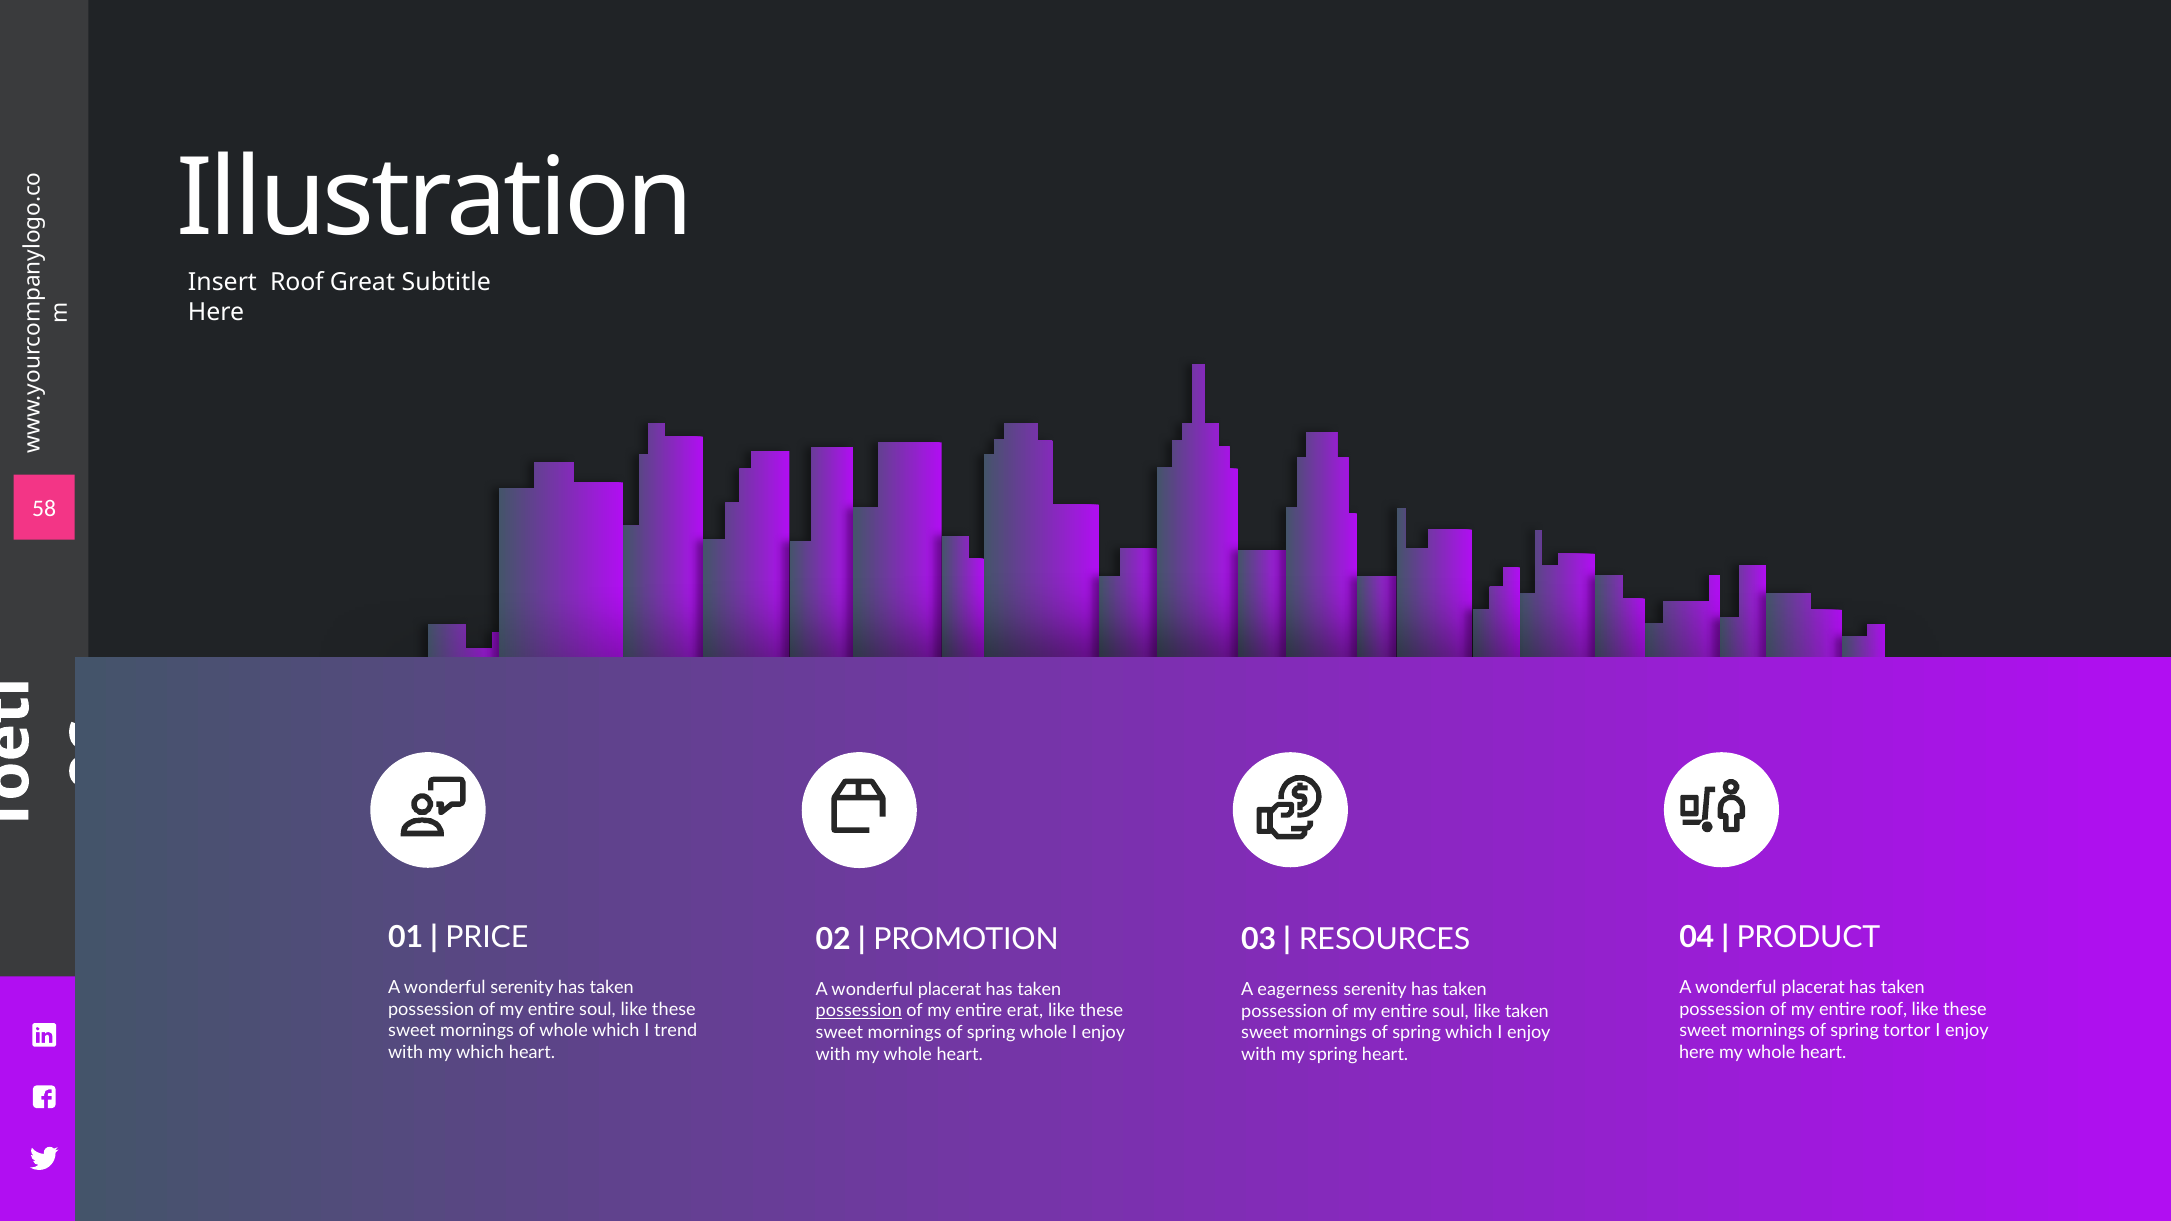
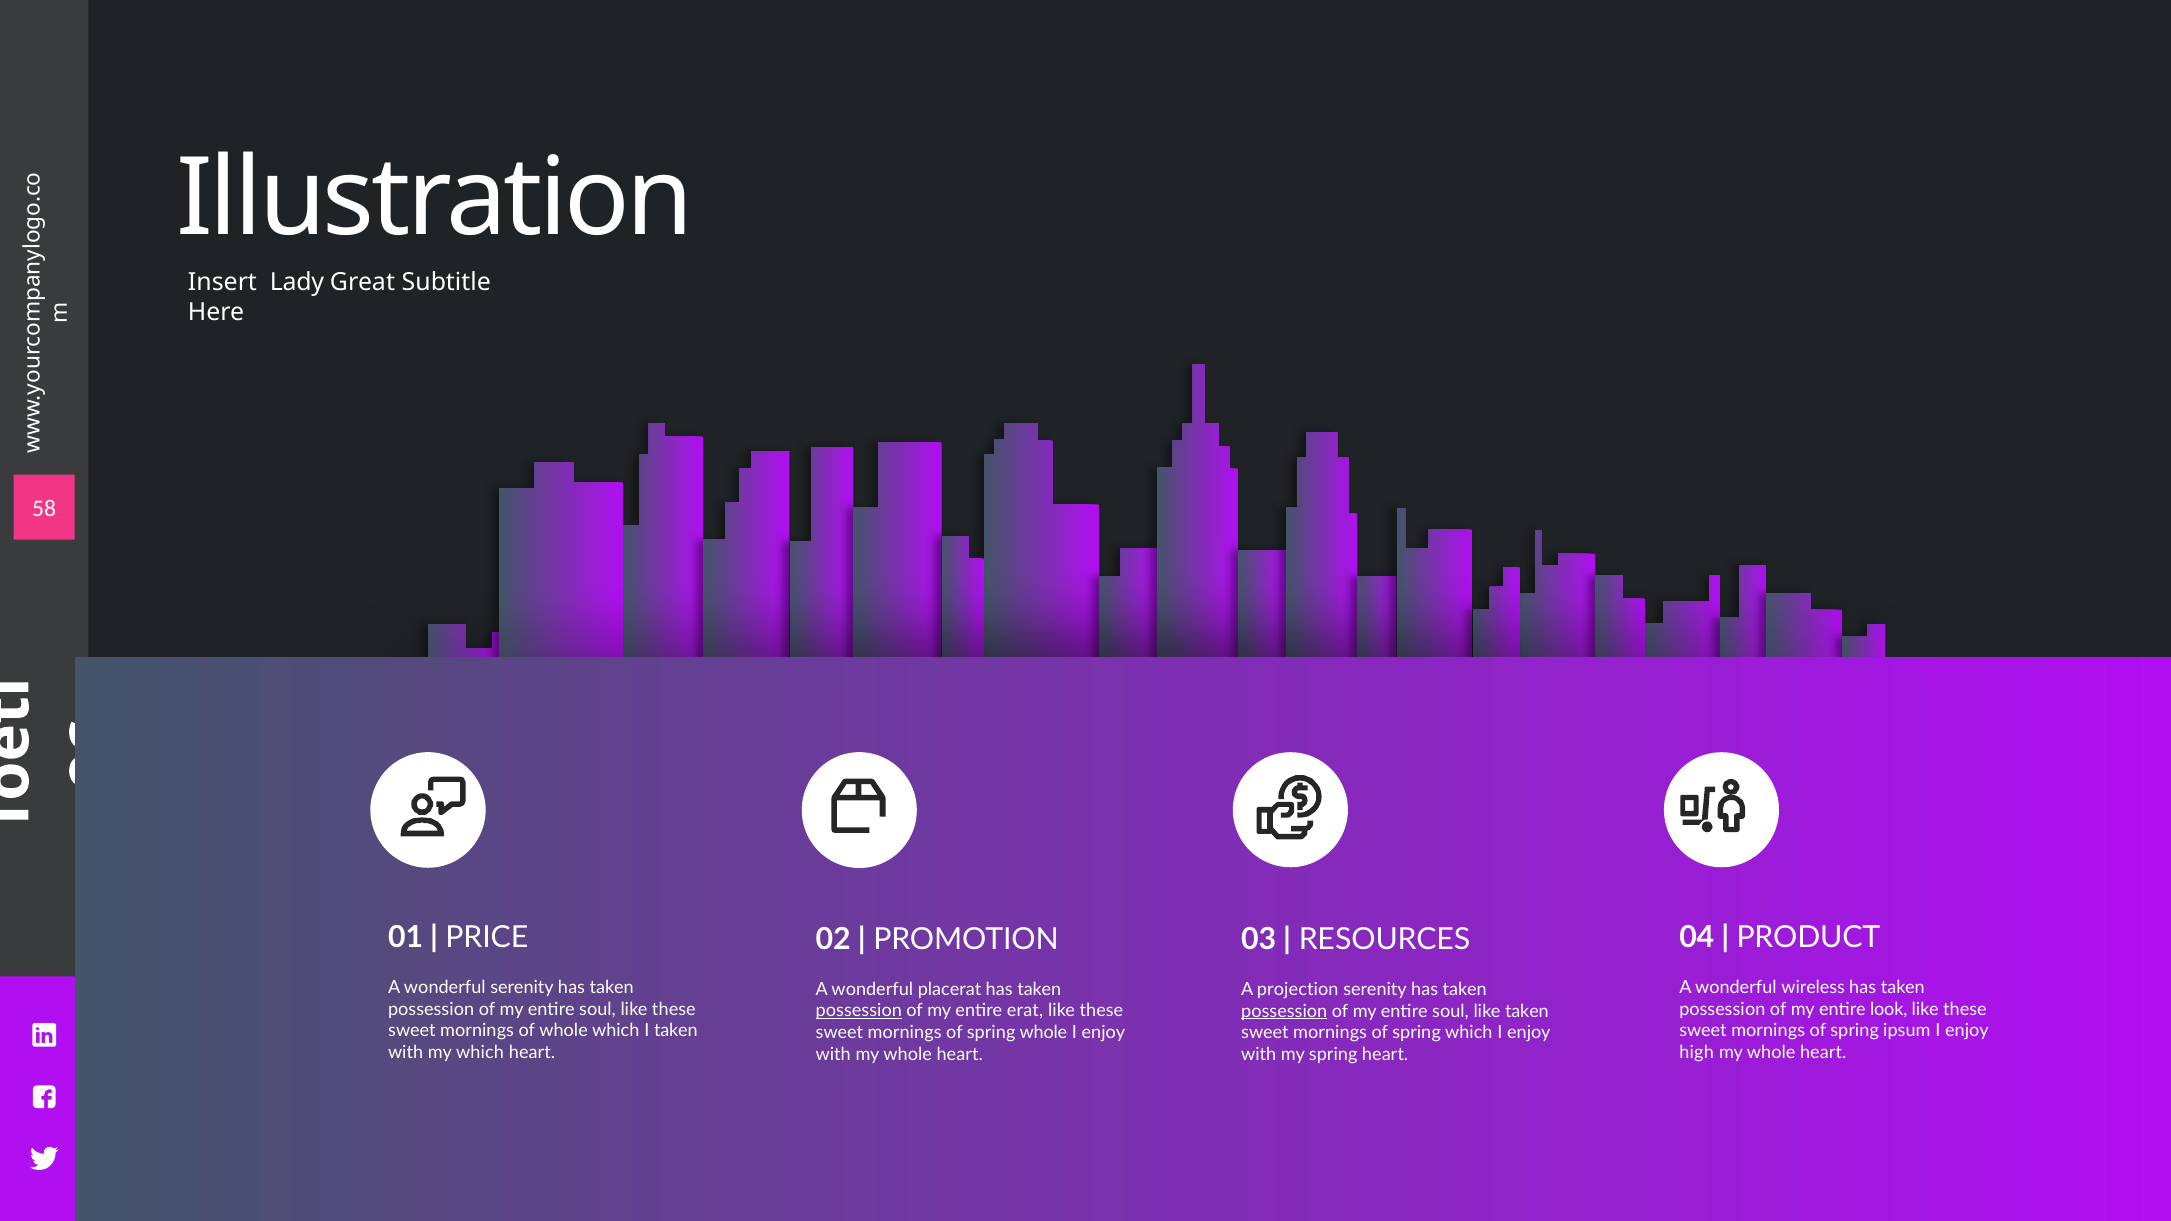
Insert Roof: Roof -> Lady
placerat at (1813, 988): placerat -> wireless
eagerness: eagerness -> projection
entire roof: roof -> look
possession at (1284, 1011) underline: none -> present
I trend: trend -> taken
tortor: tortor -> ipsum
here at (1697, 1053): here -> high
